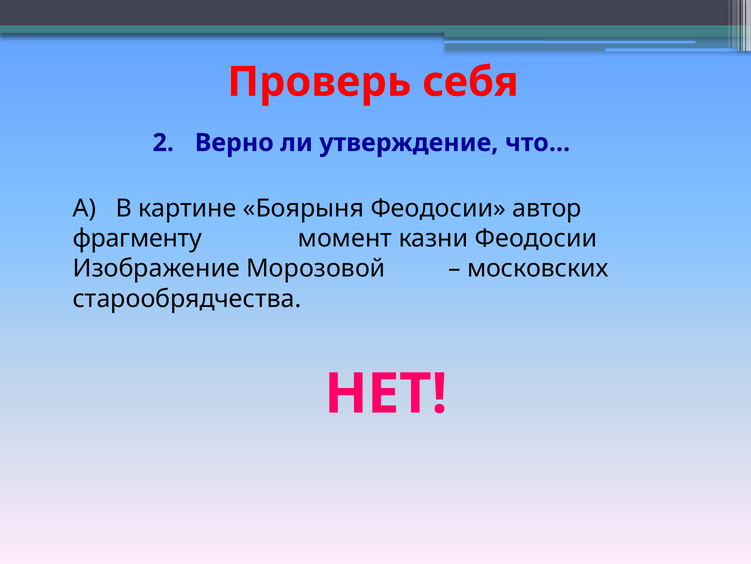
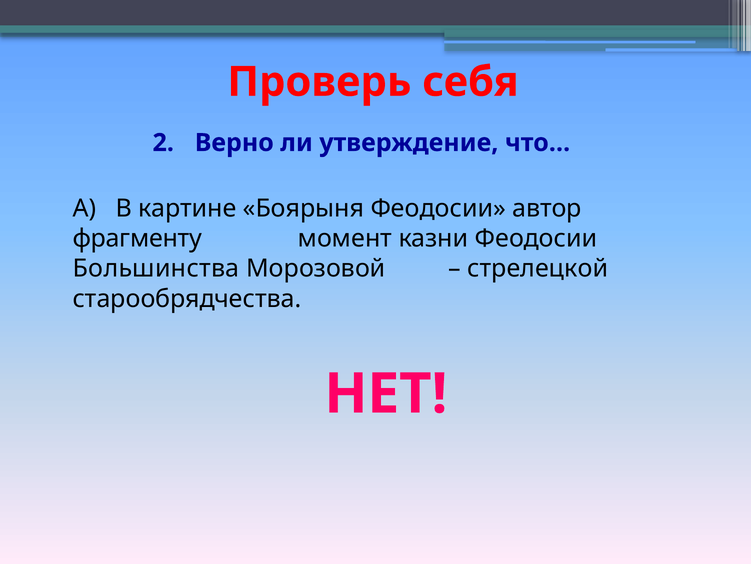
Изображение: Изображение -> Большинства
московских: московских -> стрелецкой
